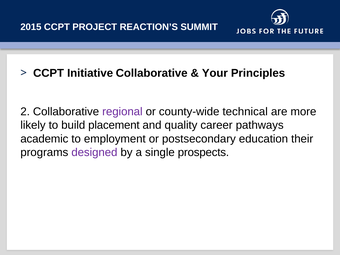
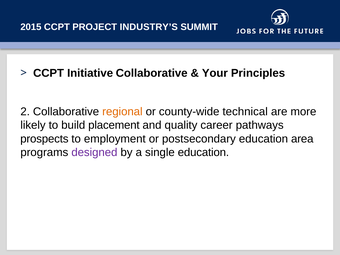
REACTION’S: REACTION’S -> INDUSTRY’S
regional colour: purple -> orange
academic: academic -> prospects
their: their -> area
single prospects: prospects -> education
